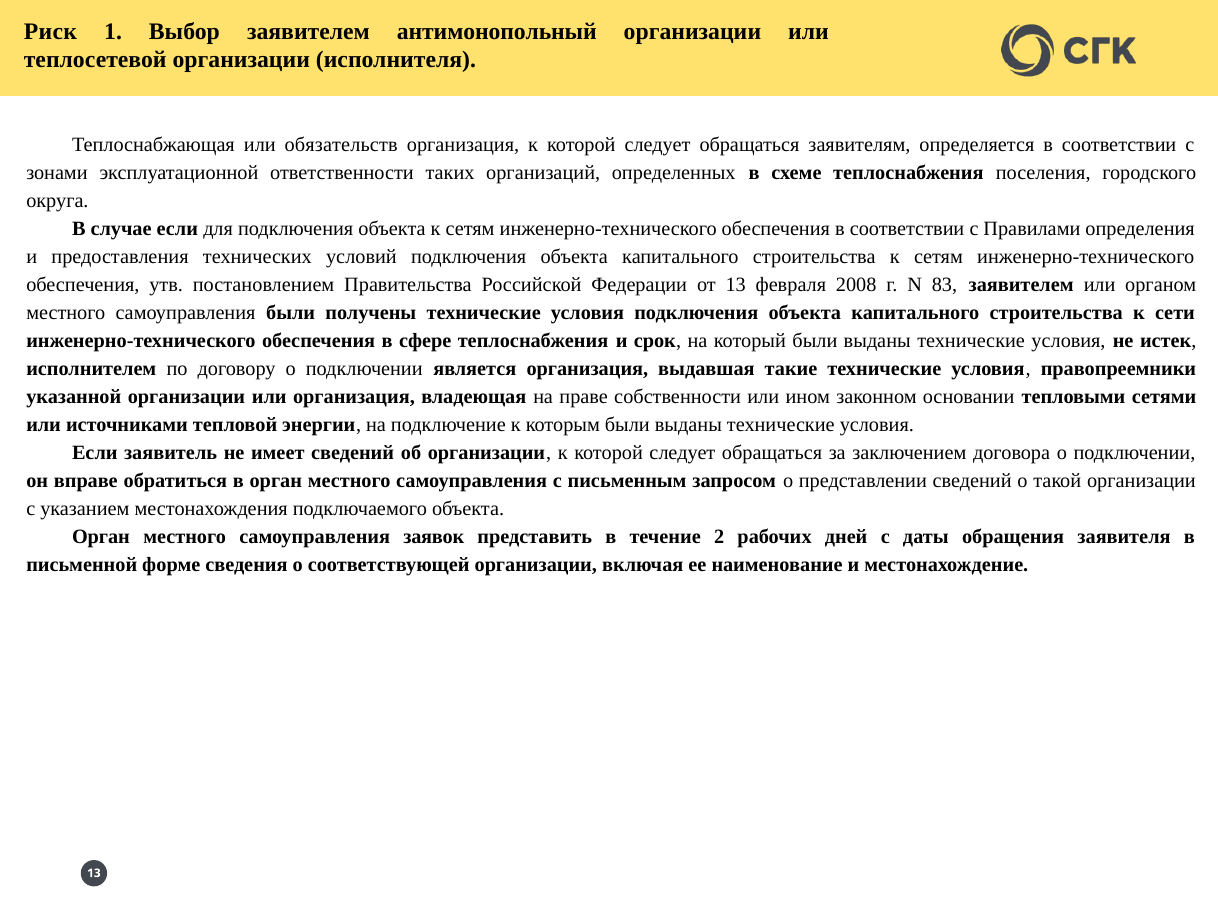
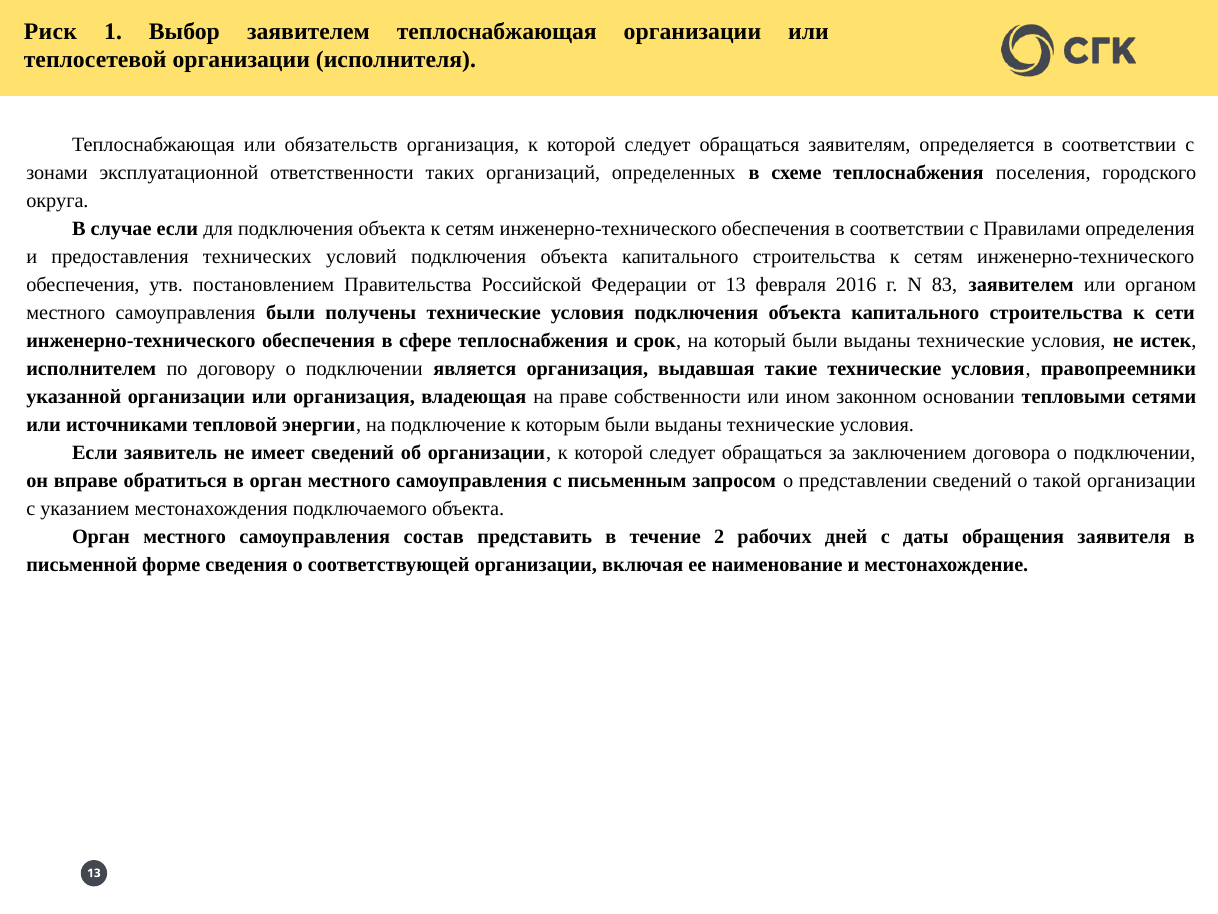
заявителем антимонопольный: антимонопольный -> теплоснабжающая
2008: 2008 -> 2016
заявок: заявок -> состав
